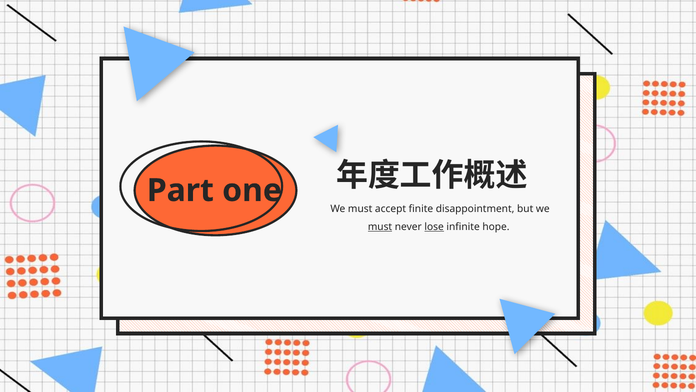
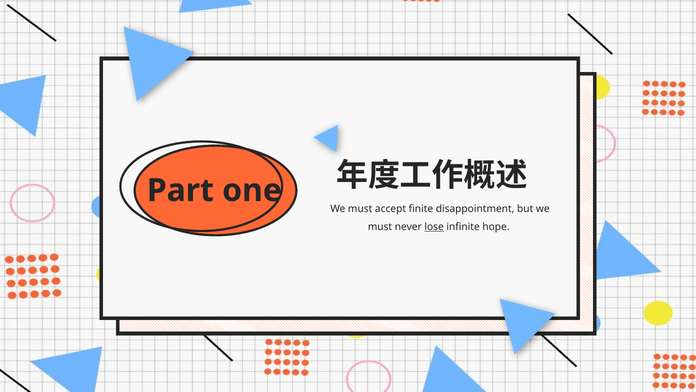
must at (380, 227) underline: present -> none
